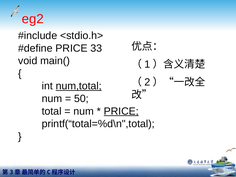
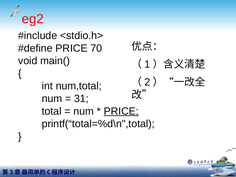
33: 33 -> 70
num,total underline: present -> none
50: 50 -> 31
